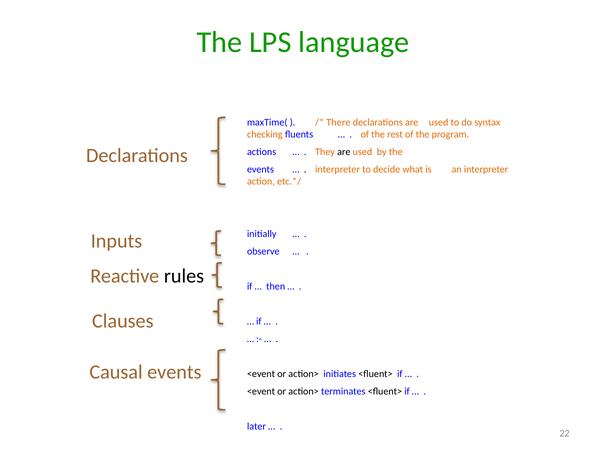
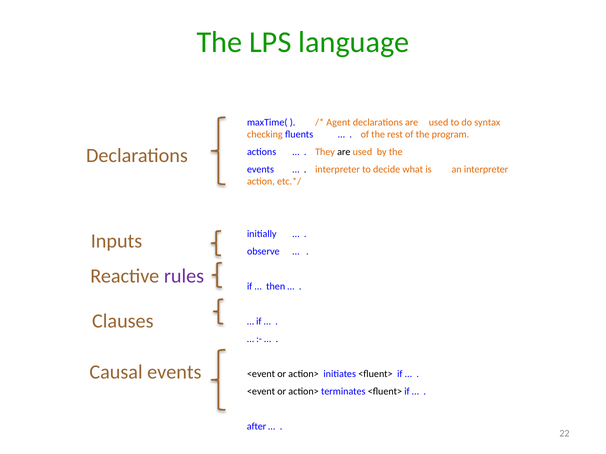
There: There -> Agent
rules colour: black -> purple
later: later -> after
